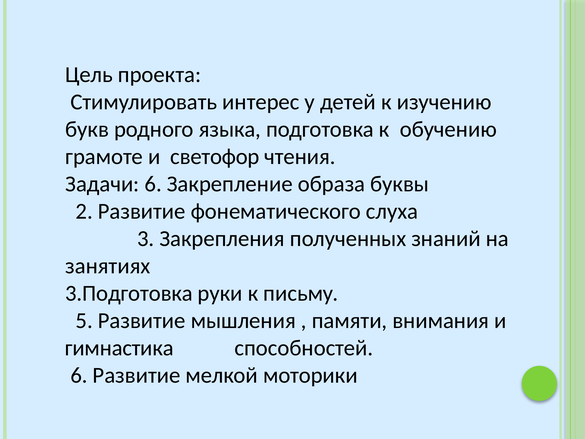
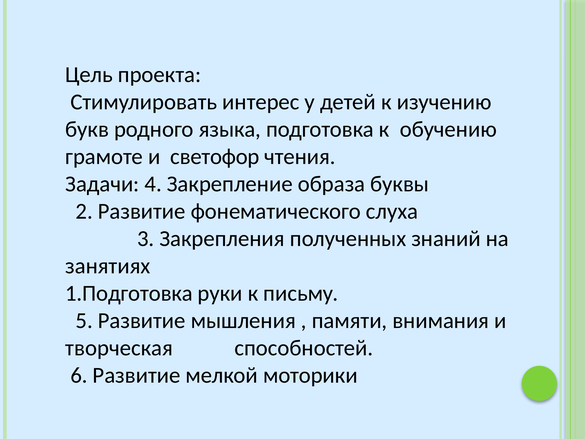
Задачи 6: 6 -> 4
3.Подготовка: 3.Подготовка -> 1.Подготовка
гимнастика: гимнастика -> творческая
